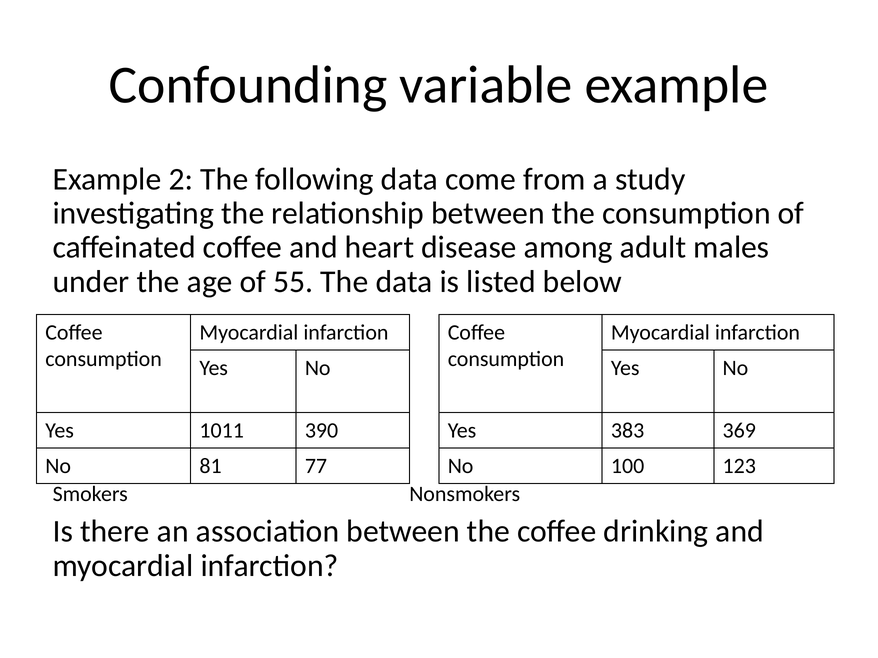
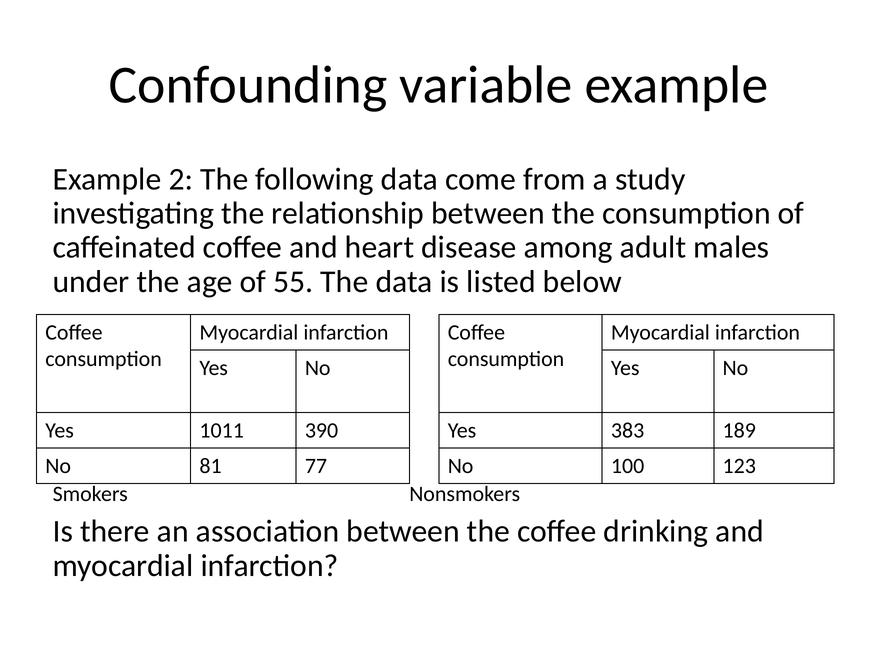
369: 369 -> 189
